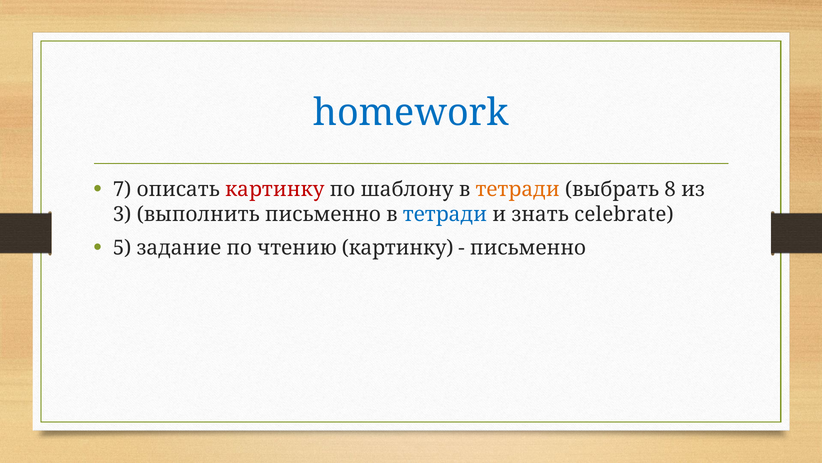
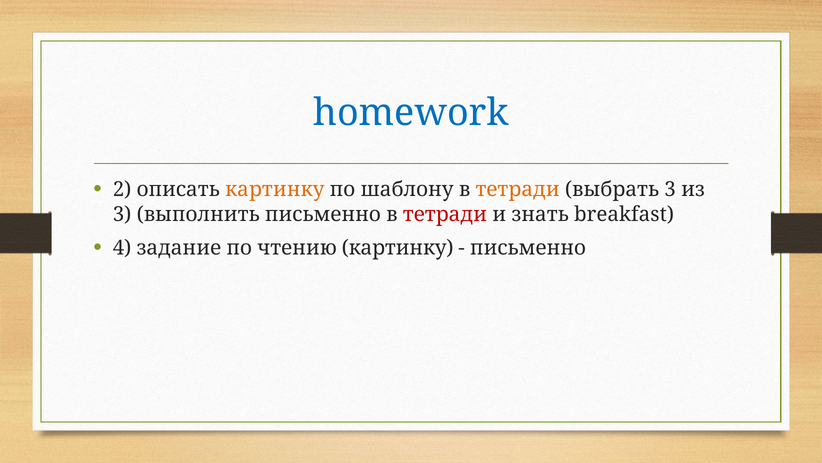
7: 7 -> 2
картинку at (275, 189) colour: red -> orange
выбрать 8: 8 -> 3
тетради at (445, 214) colour: blue -> red
celebrate: celebrate -> breakfast
5: 5 -> 4
